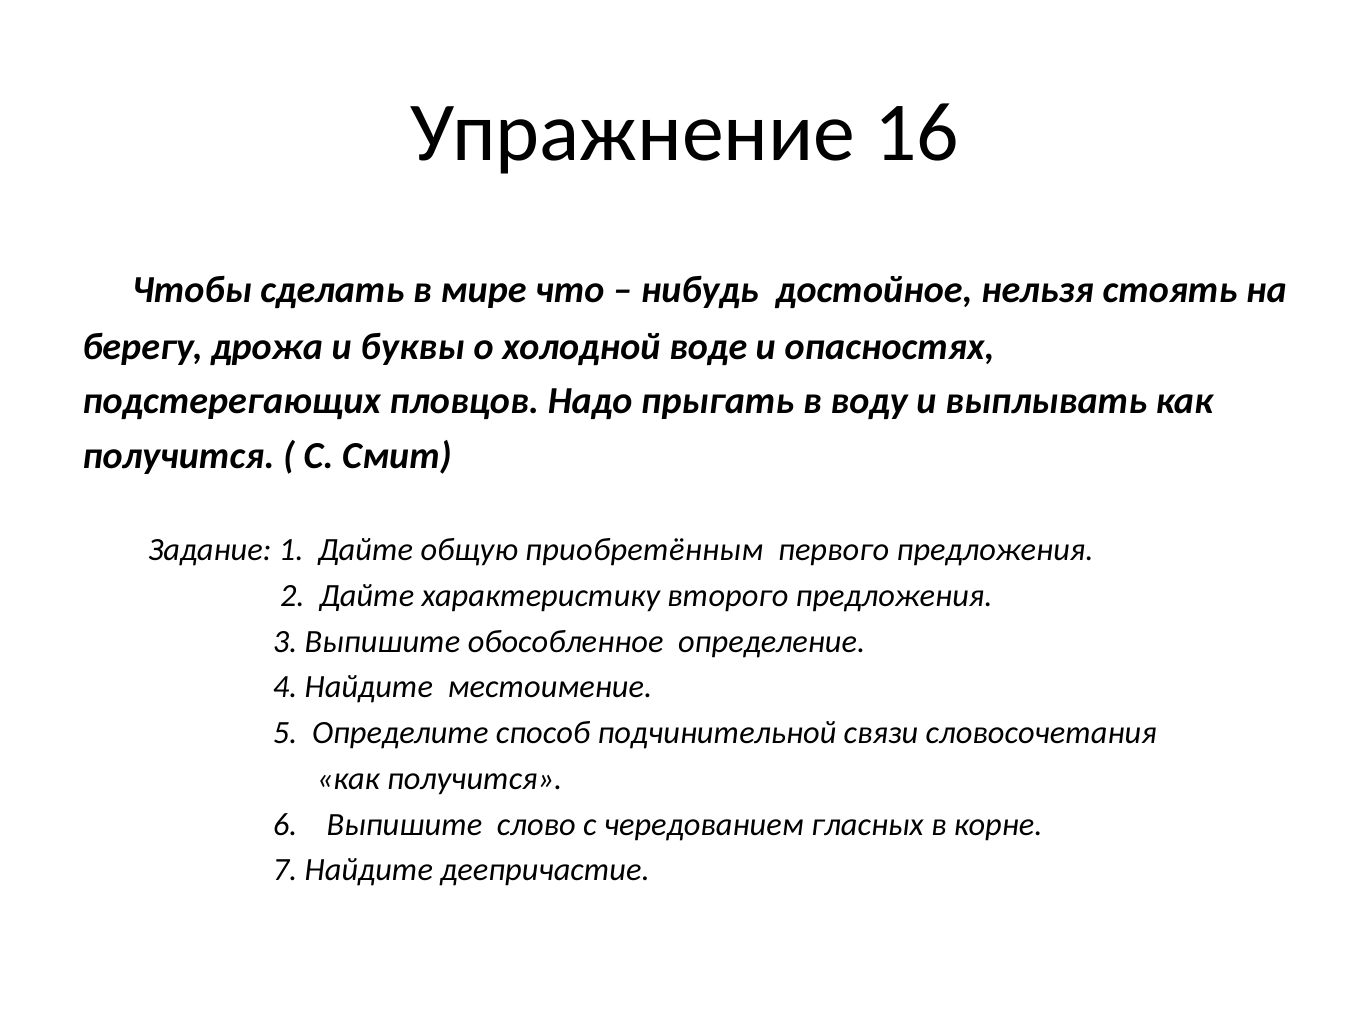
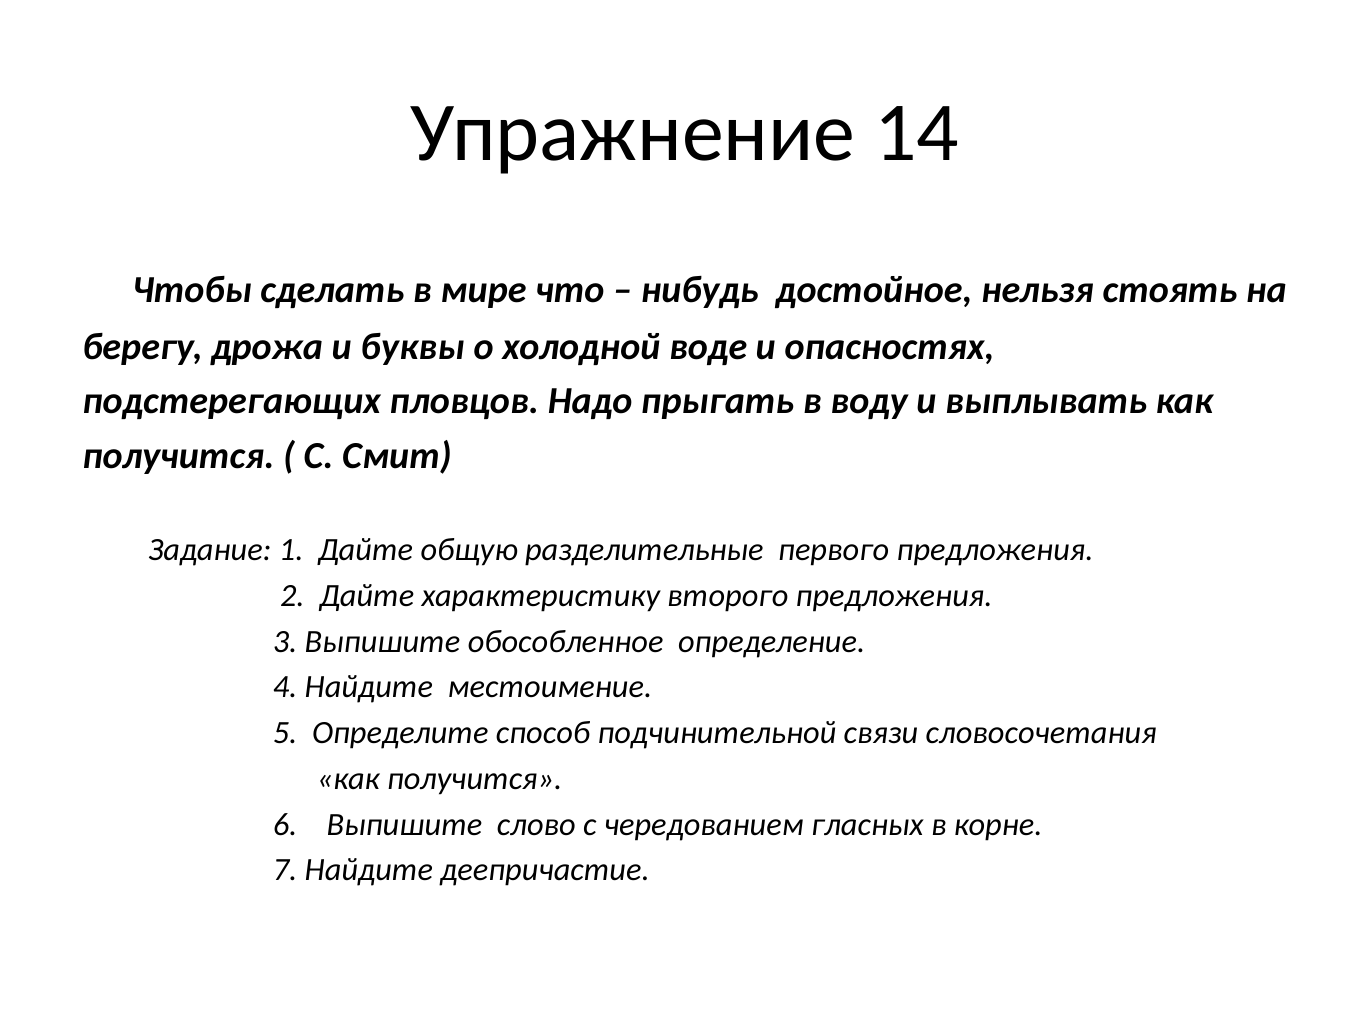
16: 16 -> 14
приобретённым: приобретённым -> разделительные
